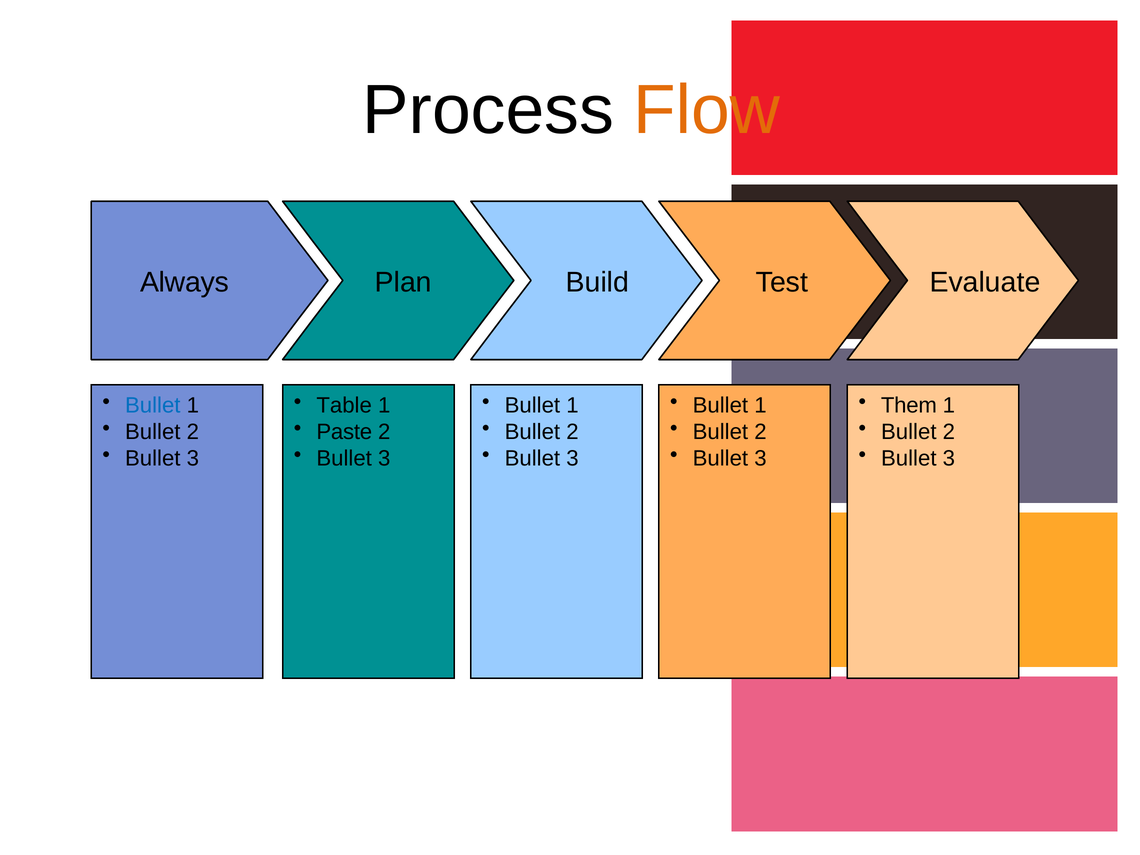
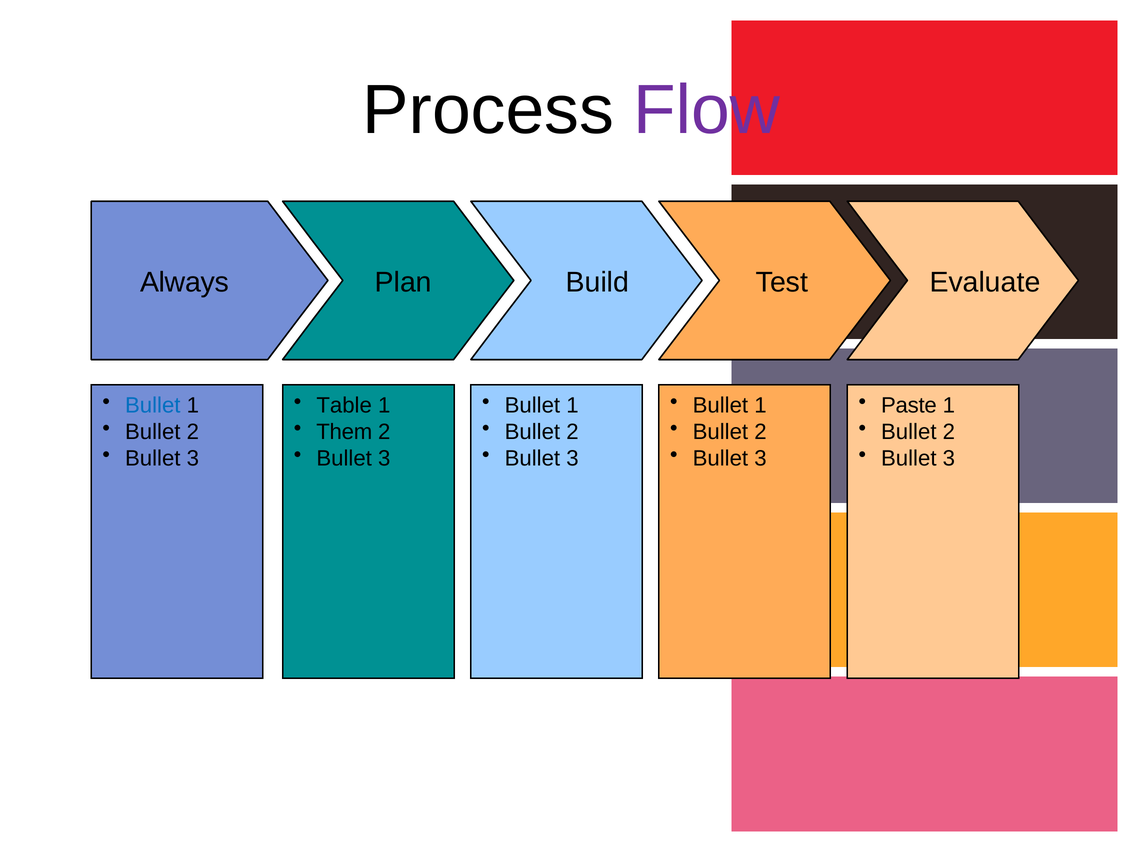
Flow colour: orange -> purple
Them: Them -> Paste
Paste: Paste -> Them
